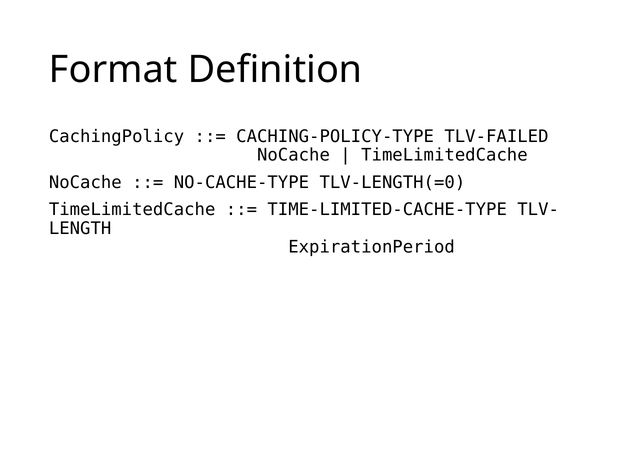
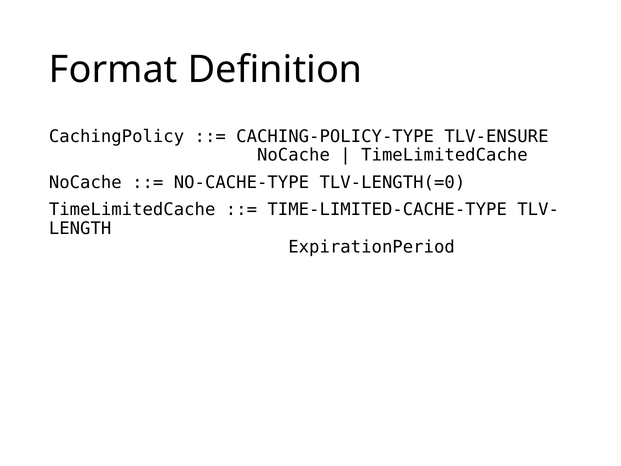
TLV-FAILED: TLV-FAILED -> TLV-ENSURE
